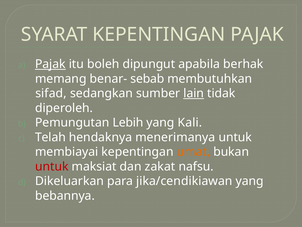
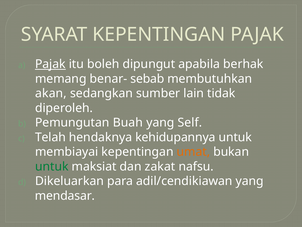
sifad: sifad -> akan
lain underline: present -> none
Lebih: Lebih -> Buah
Kali: Kali -> Self
menerimanya: menerimanya -> kehidupannya
untuk at (52, 166) colour: red -> green
jika/cendikiawan: jika/cendikiawan -> adil/cendikiawan
bebannya: bebannya -> mendasar
